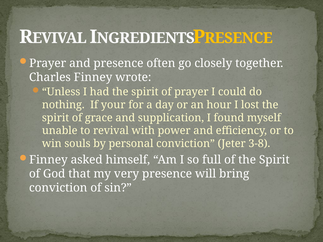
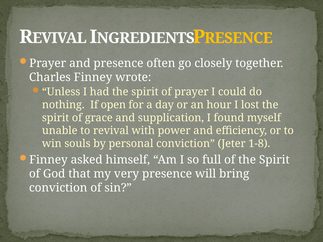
your: your -> open
3-8: 3-8 -> 1-8
